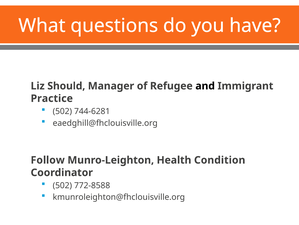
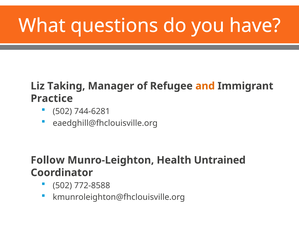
Should: Should -> Taking
and colour: black -> orange
Condition: Condition -> Untrained
